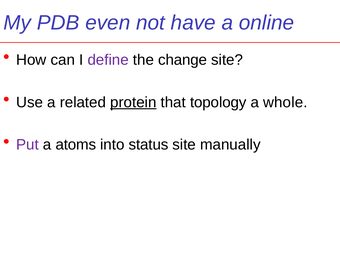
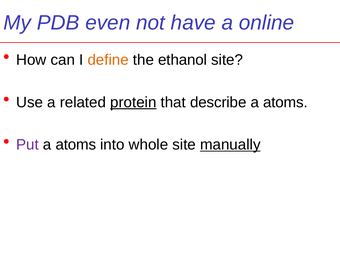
define colour: purple -> orange
change: change -> ethanol
topology: topology -> describe
whole at (285, 102): whole -> atoms
status: status -> whole
manually underline: none -> present
